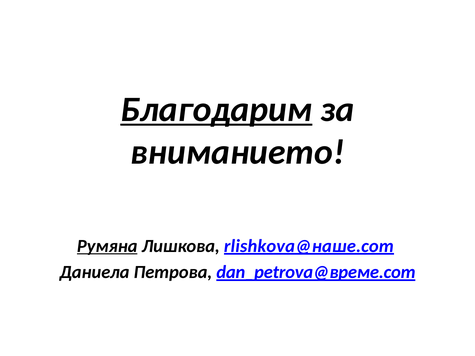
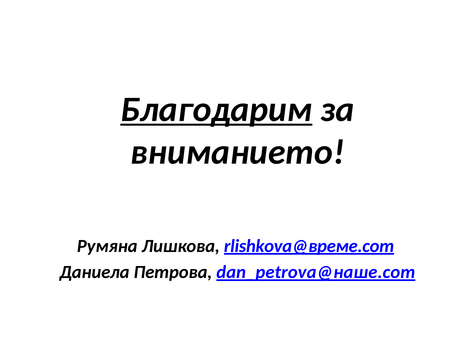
Румяна underline: present -> none
rlishkova@наше.com: rlishkova@наше.com -> rlishkova@време.com
dan_petrova@време.com: dan_petrova@време.com -> dan_petrova@наше.com
